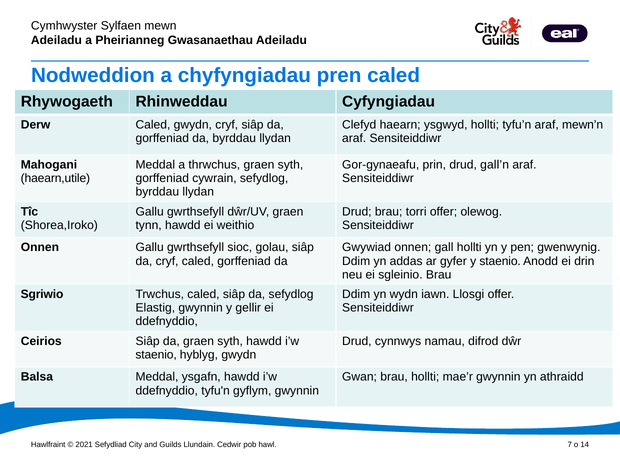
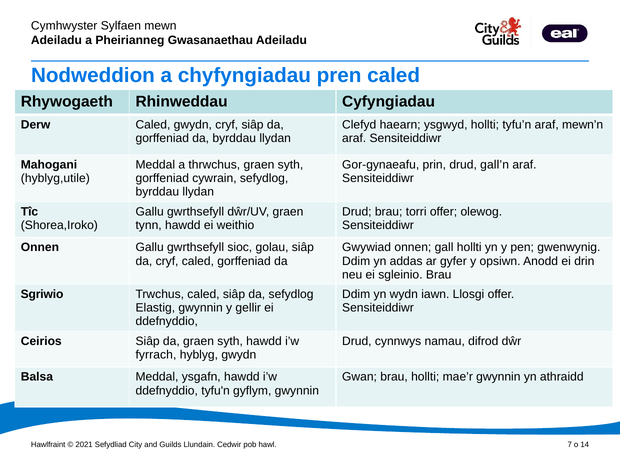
haearn,utile: haearn,utile -> hyblyg,utile
y staenio: staenio -> opsiwn
staenio at (156, 355): staenio -> fyrrach
